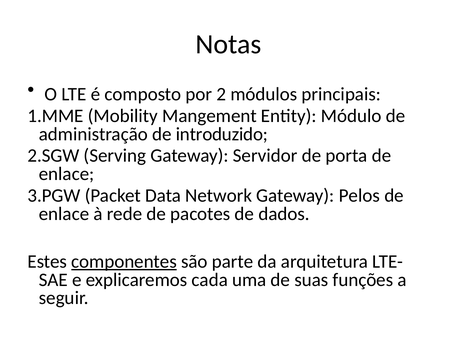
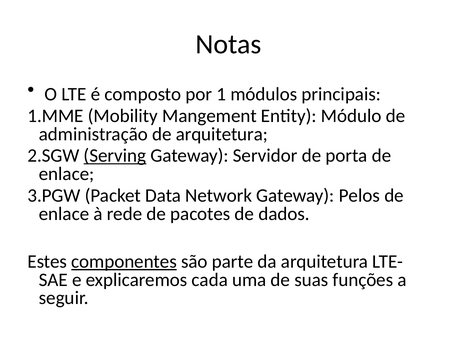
2: 2 -> 1
de introduzido: introduzido -> arquitetura
Serving underline: none -> present
